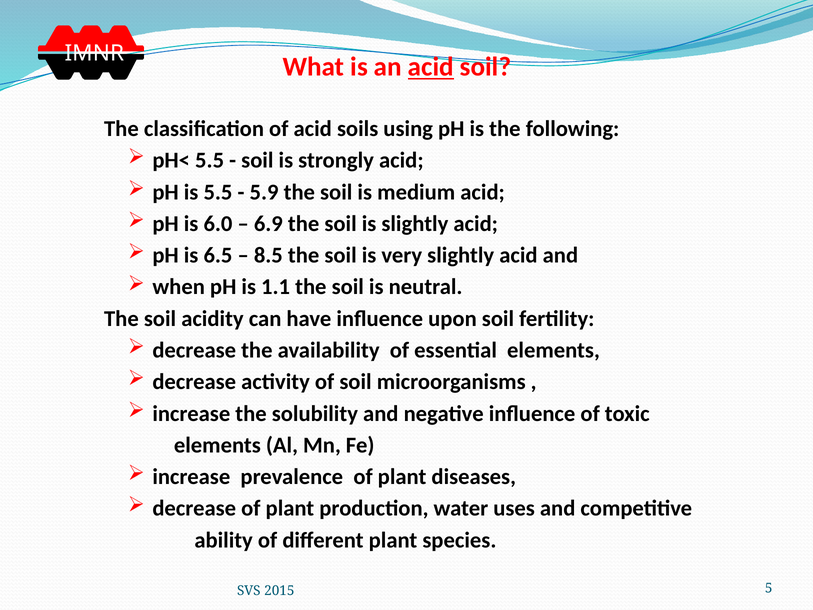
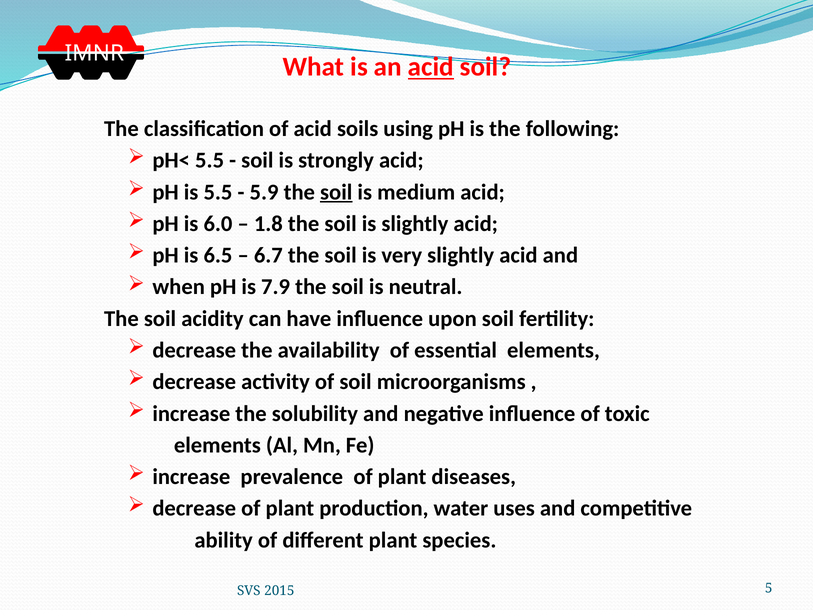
soil at (336, 192) underline: none -> present
6.9: 6.9 -> 1.8
8.5: 8.5 -> 6.7
1.1: 1.1 -> 7.9
